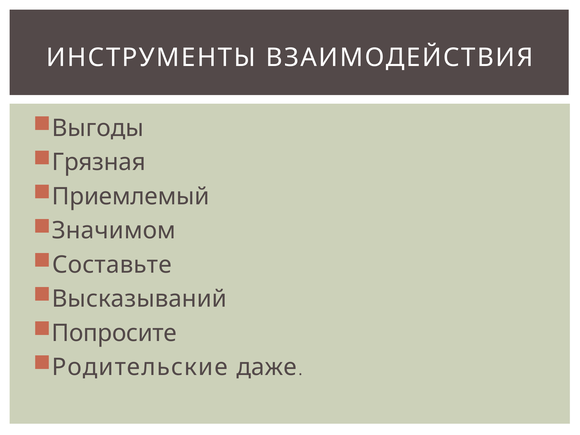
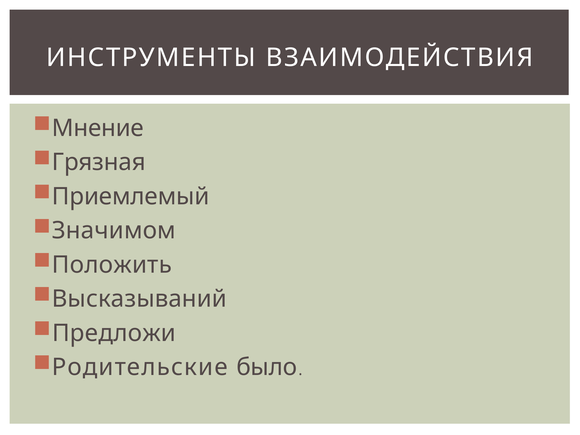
Выгоды: Выгоды -> Мнение
Составьте: Составьте -> Положить
Попросите: Попросите -> Предложи
даже: даже -> было
